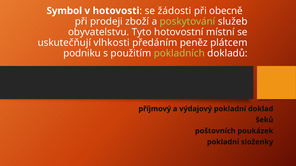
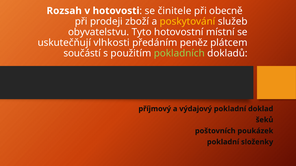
Symbol: Symbol -> Rozsah
žádosti: žádosti -> činitele
poskytování colour: light green -> yellow
podniku: podniku -> součástí
